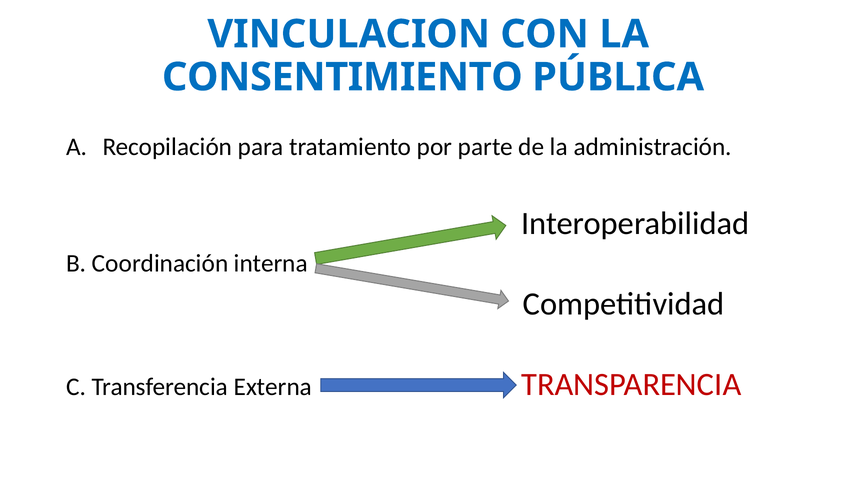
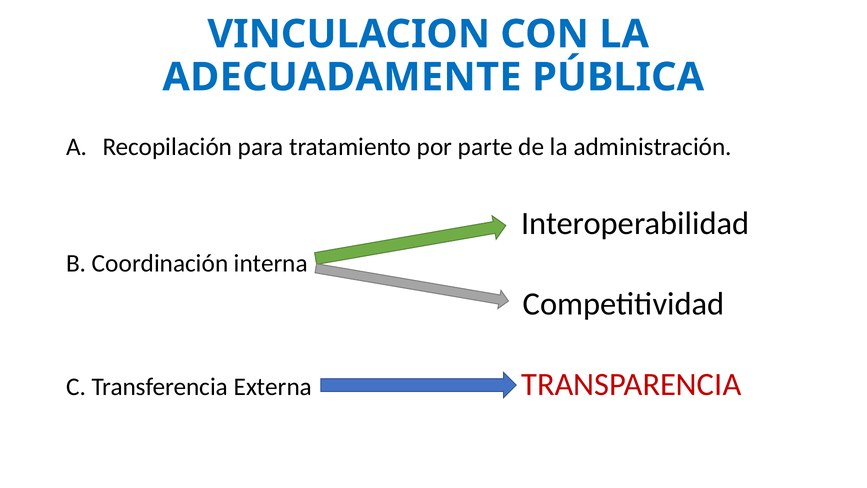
CONSENTIMIENTO: CONSENTIMIENTO -> ADECUADAMENTE
